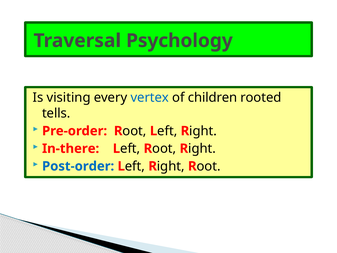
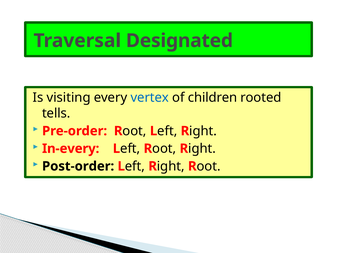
Psychology: Psychology -> Designated
In-there: In-there -> In-every
Post-order colour: blue -> black
